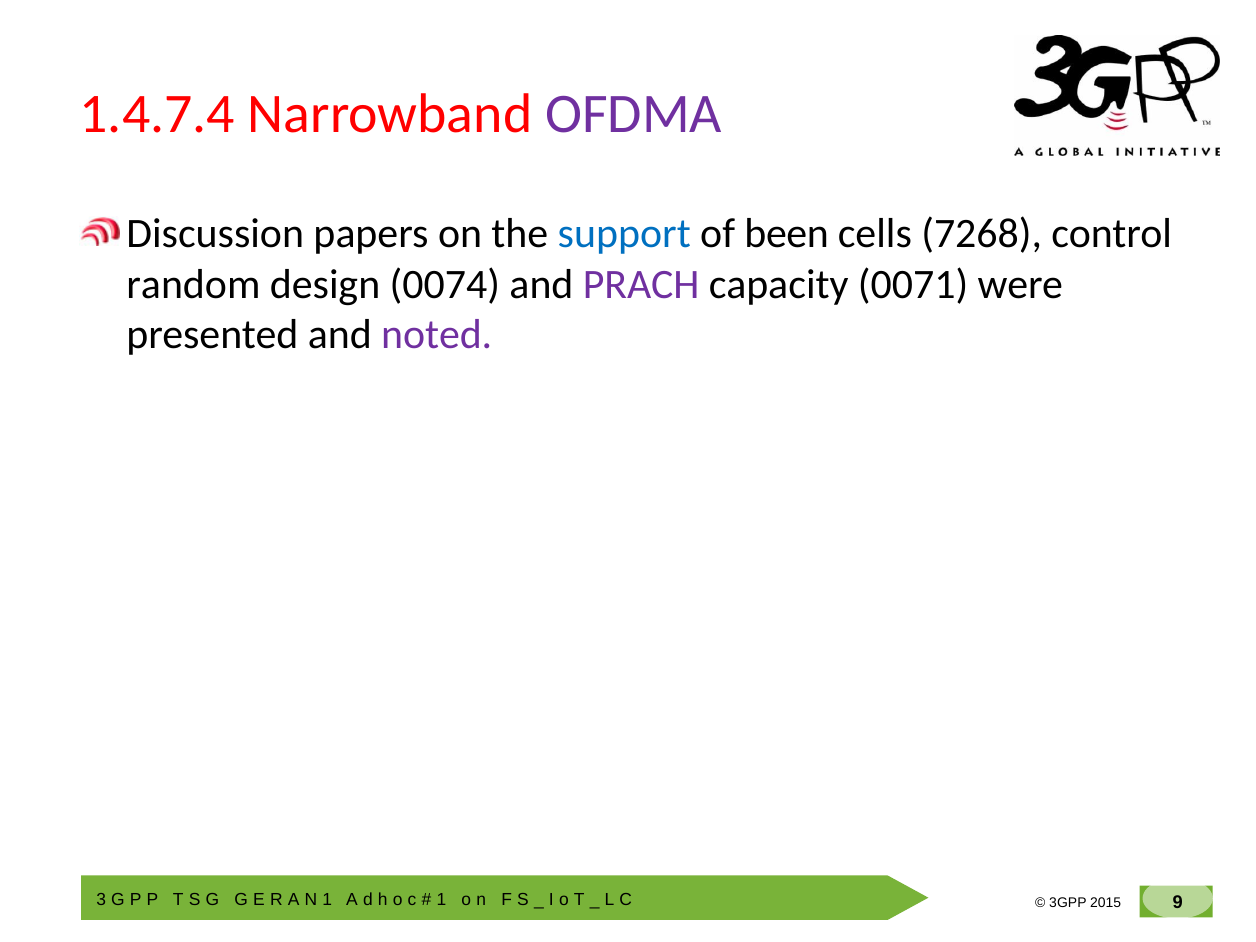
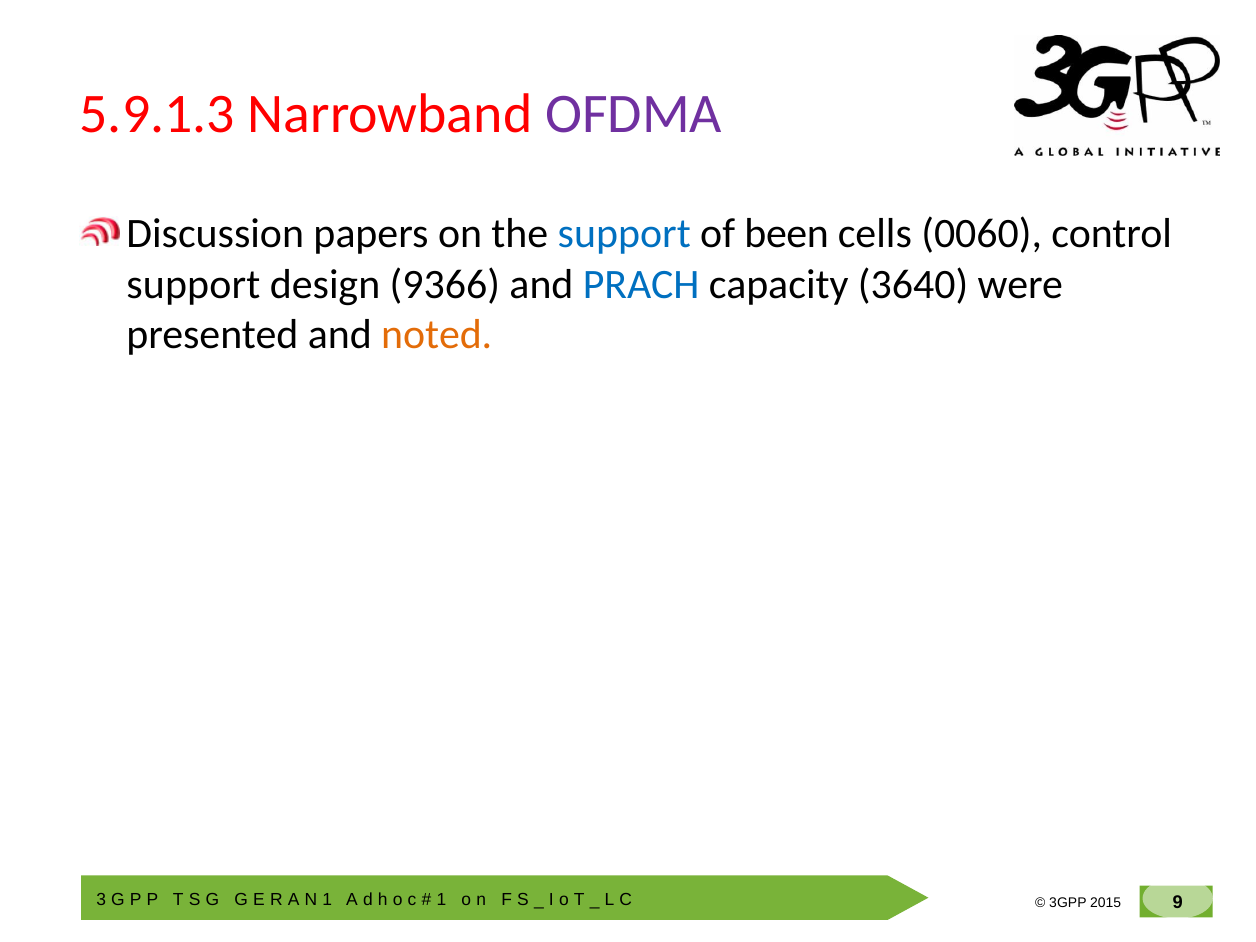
1.4.7.4: 1.4.7.4 -> 5.9.1.3
7268: 7268 -> 0060
random at (193, 284): random -> support
0074: 0074 -> 9366
PRACH colour: purple -> blue
0071: 0071 -> 3640
noted colour: purple -> orange
